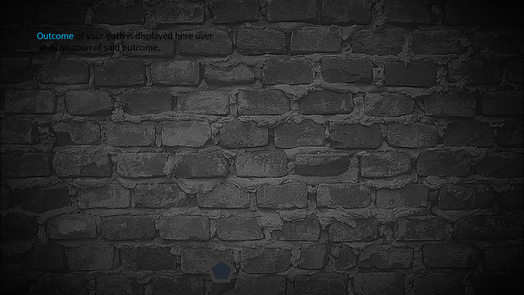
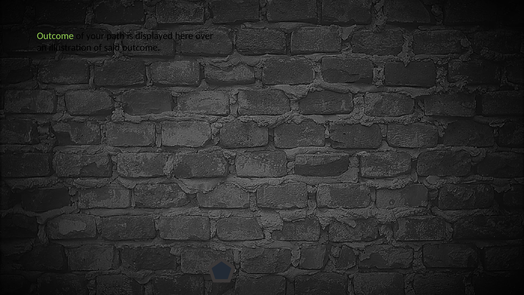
Outcome at (55, 36) colour: light blue -> light green
